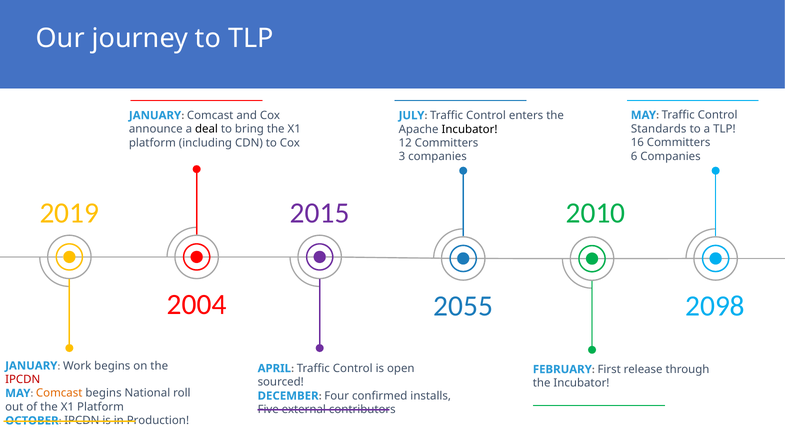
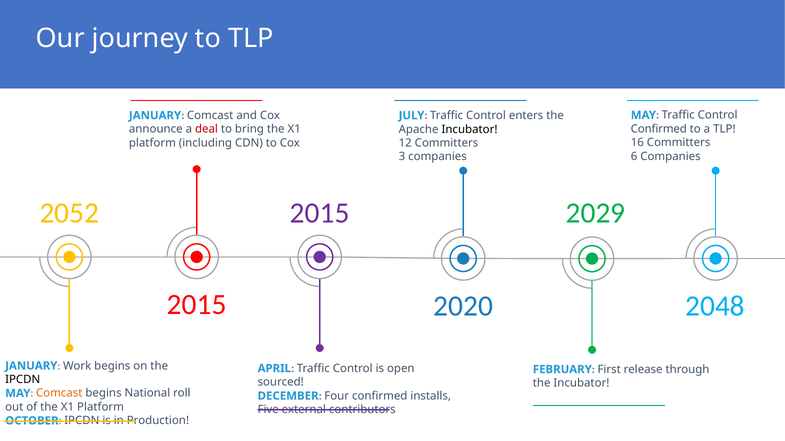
Standards at (659, 129): Standards -> Confirmed
deal colour: black -> red
2019: 2019 -> 2052
2010: 2010 -> 2029
2004 at (197, 305): 2004 -> 2015
2055: 2055 -> 2020
2098: 2098 -> 2048
IPCDN at (23, 380) colour: red -> black
